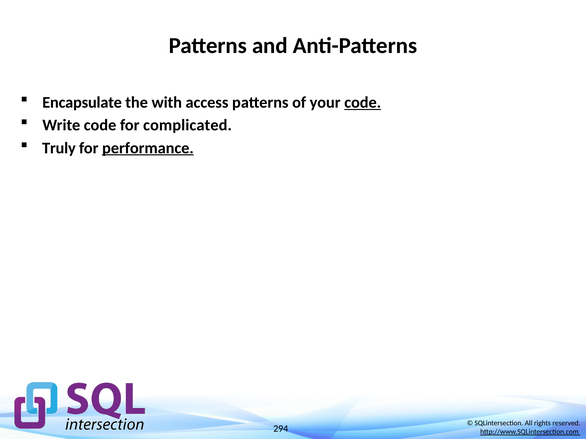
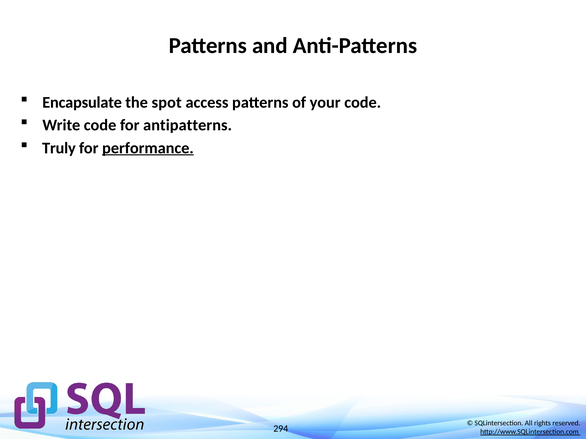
with: with -> spot
code at (363, 103) underline: present -> none
complicated: complicated -> antipatterns
